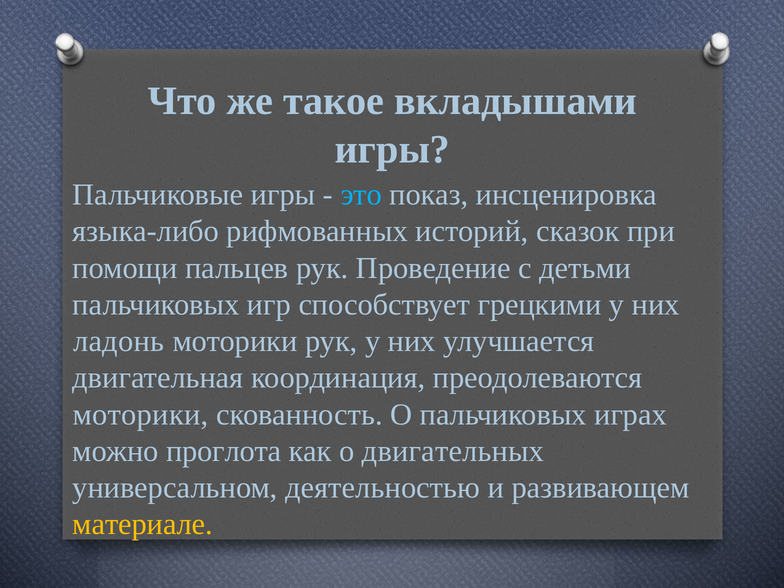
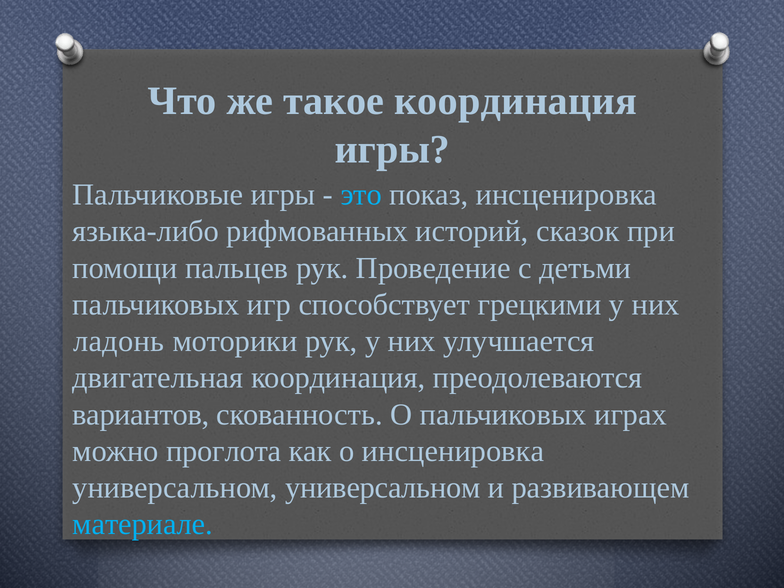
такое вкладышами: вкладышами -> координация
моторики at (141, 414): моторики -> вариантов
о двигательных: двигательных -> инсценировка
универсальном деятельностью: деятельностью -> универсальном
материале colour: yellow -> light blue
